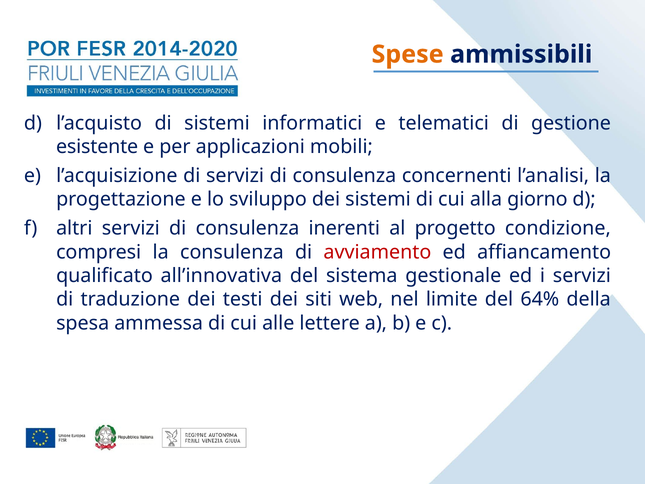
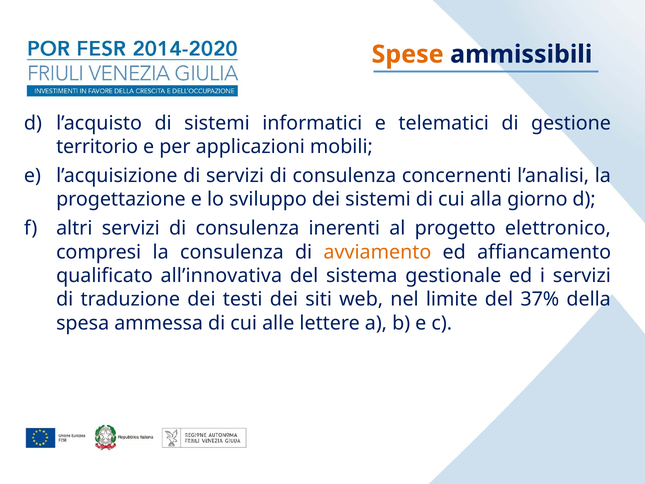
esistente: esistente -> territorio
condizione: condizione -> elettronico
avviamento colour: red -> orange
64%: 64% -> 37%
